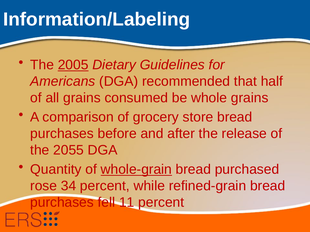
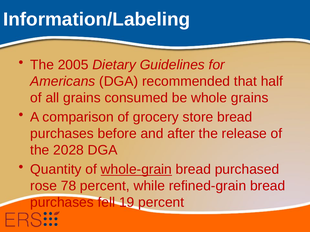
2005 underline: present -> none
2055: 2055 -> 2028
34: 34 -> 78
11: 11 -> 19
